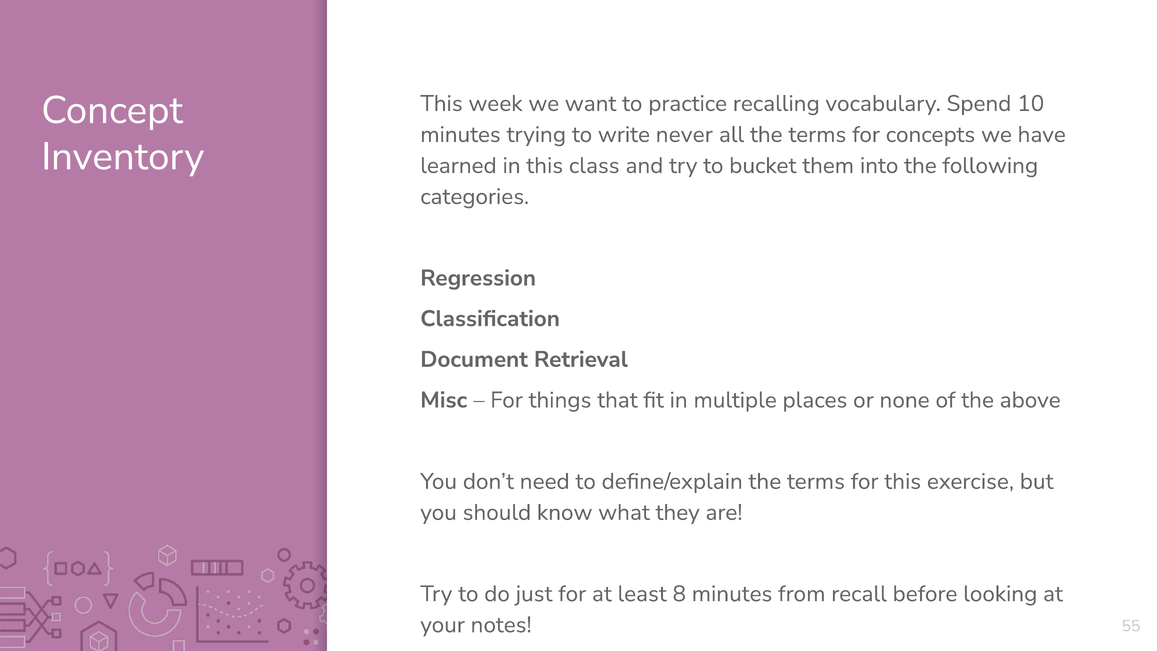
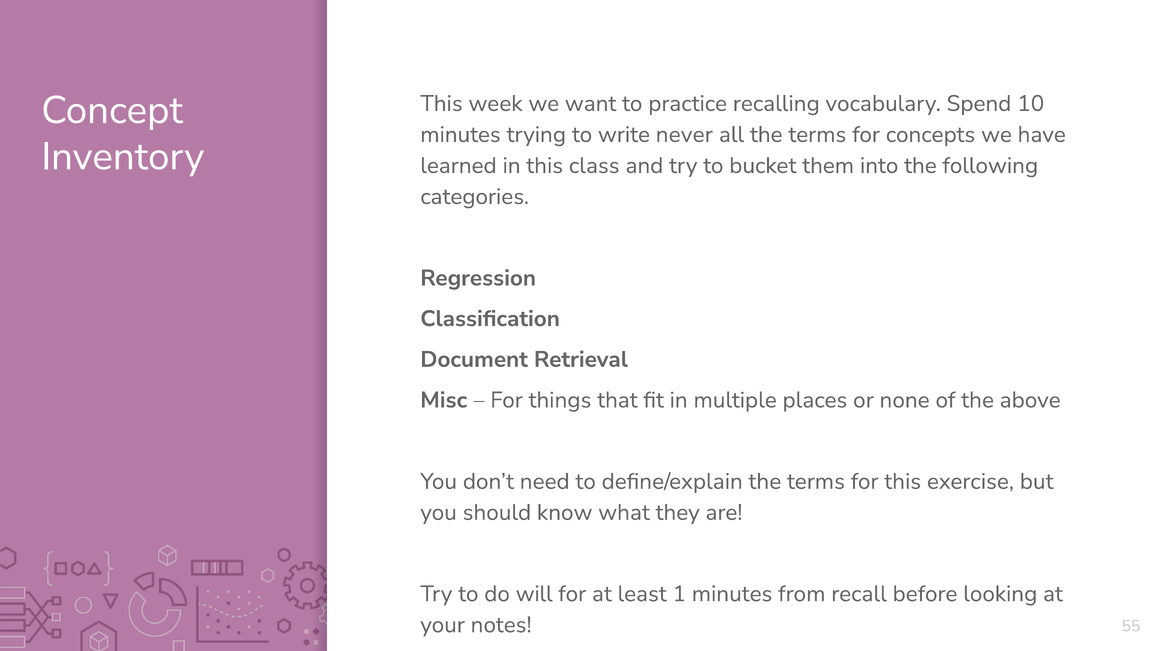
just: just -> will
8: 8 -> 1
